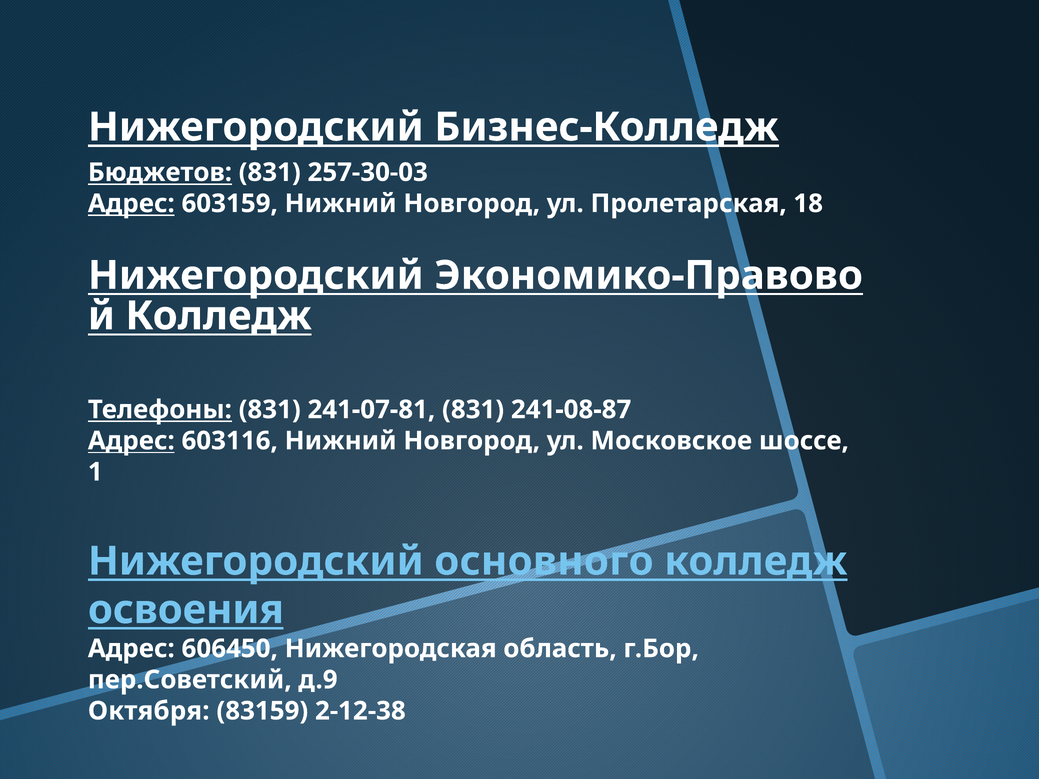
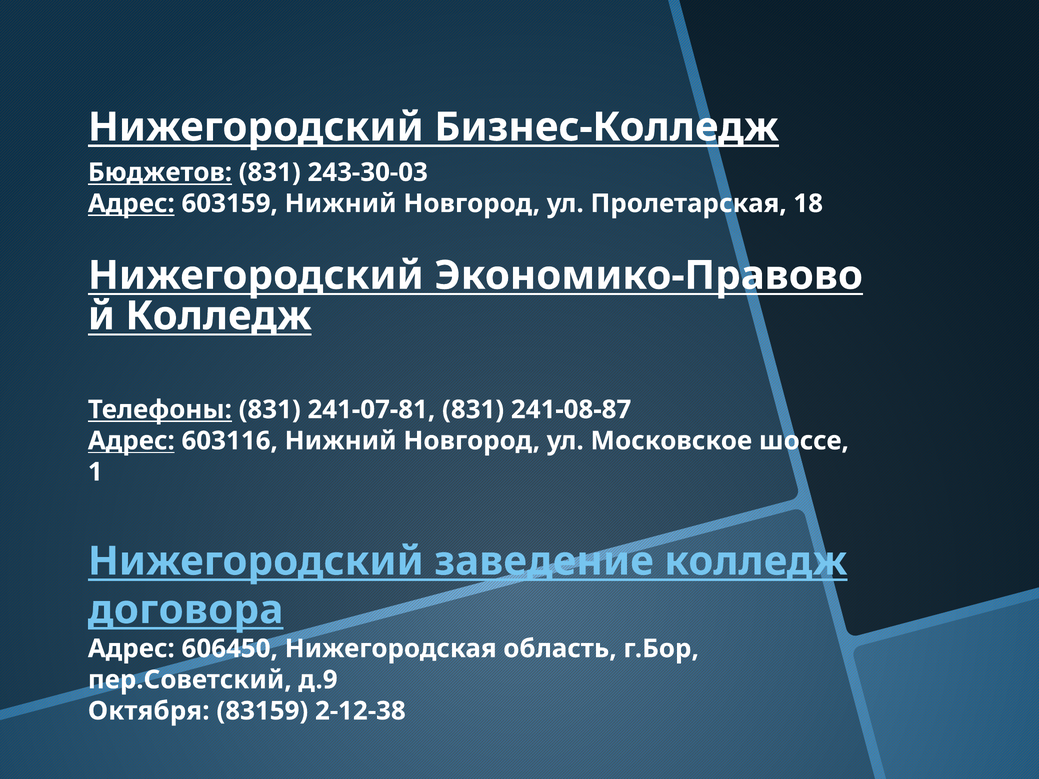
257-30-03: 257-30-03 -> 243-30-03
основного: основного -> заведение
освоения: освоения -> договора
